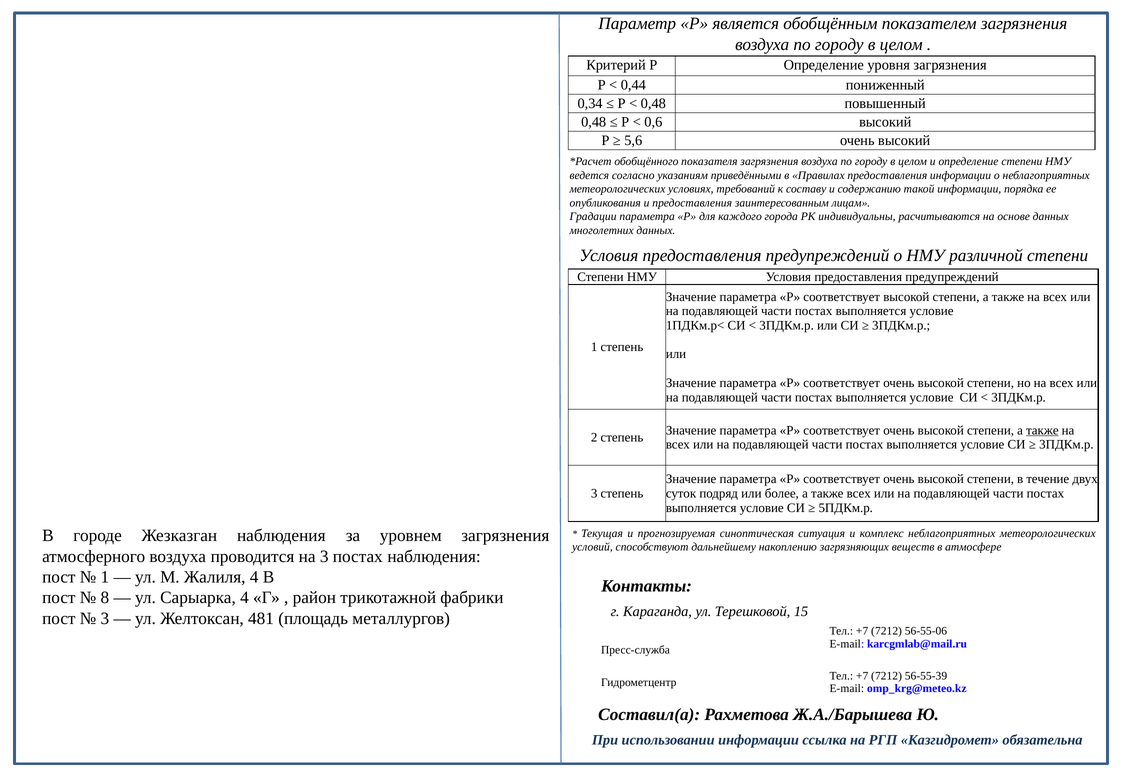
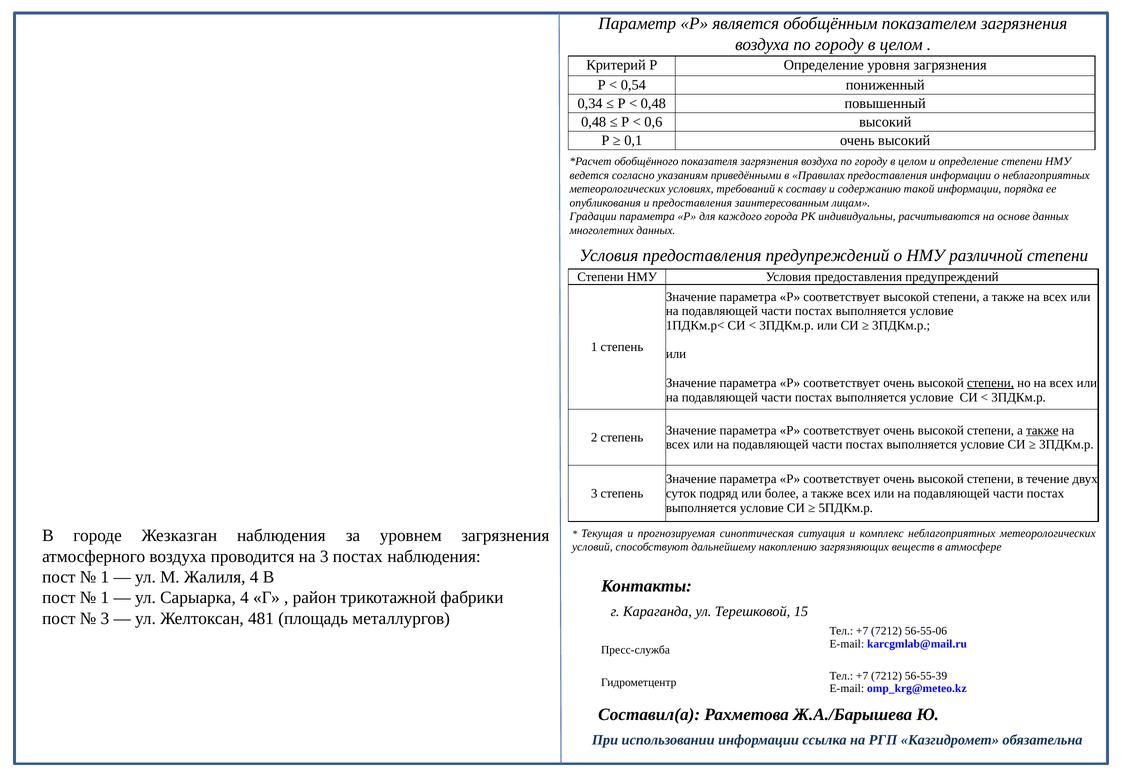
0,44: 0,44 -> 0,54
5,6: 5,6 -> 0,1
степени at (991, 383) underline: none -> present
8 at (105, 598): 8 -> 1
